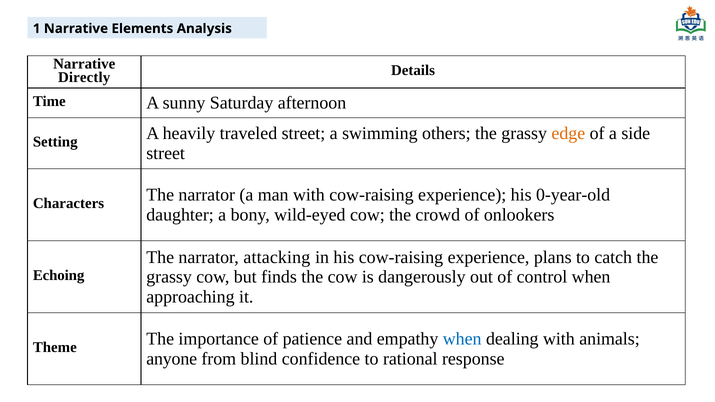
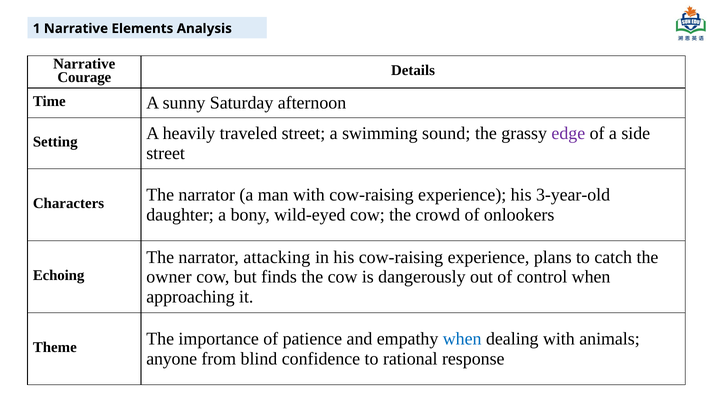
Directly: Directly -> Courage
others: others -> sound
edge colour: orange -> purple
0-year-old: 0-year-old -> 3-year-old
grassy at (169, 277): grassy -> owner
